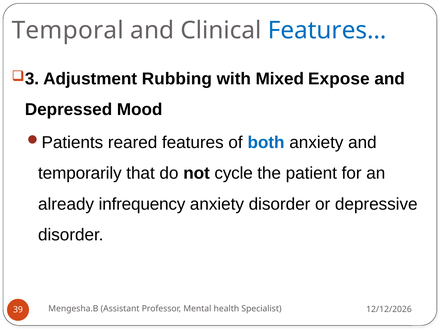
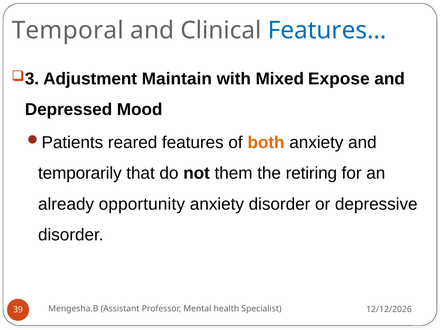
Rubbing: Rubbing -> Maintain
both colour: blue -> orange
cycle: cycle -> them
patient: patient -> retiring
infrequency: infrequency -> opportunity
